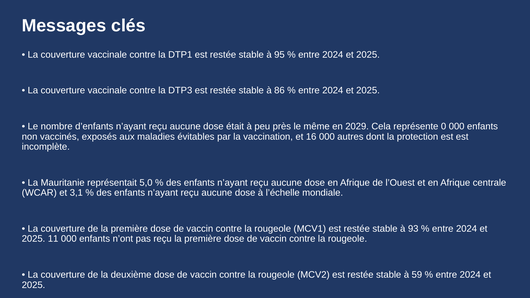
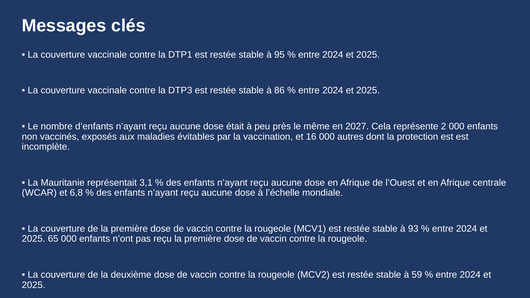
2029: 2029 -> 2027
0: 0 -> 2
5,0: 5,0 -> 3,1
3,1: 3,1 -> 6,8
11: 11 -> 65
